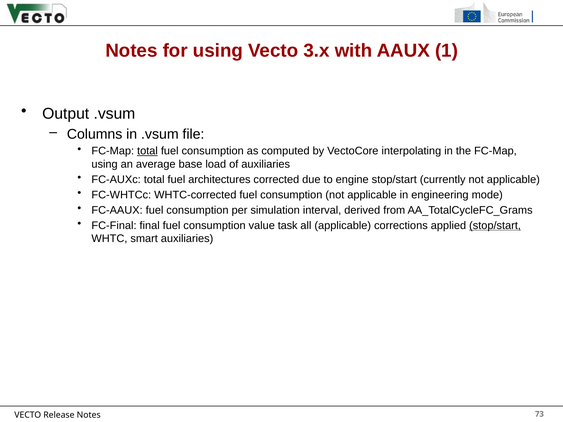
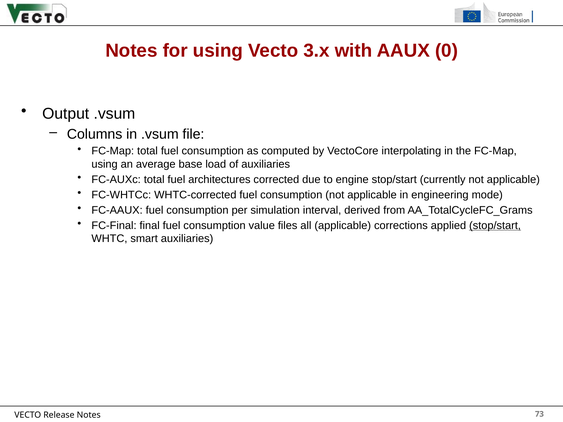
1: 1 -> 0
total at (147, 151) underline: present -> none
task: task -> files
